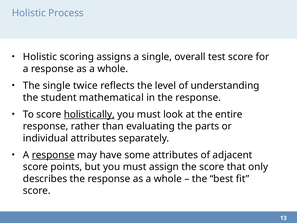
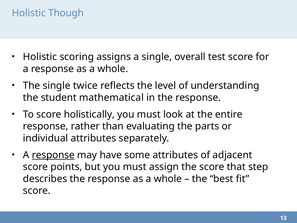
Process: Process -> Though
holistically underline: present -> none
only: only -> step
